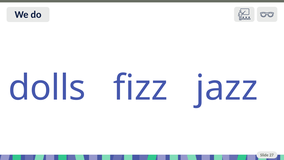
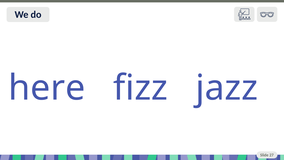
dolls: dolls -> here
